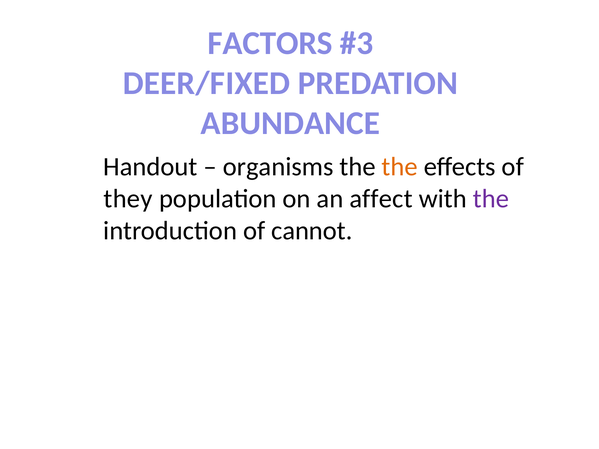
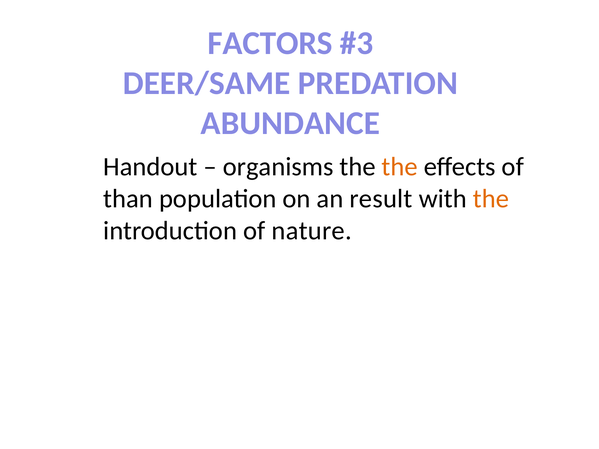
DEER/FIXED: DEER/FIXED -> DEER/SAME
they: they -> than
affect: affect -> result
the at (491, 199) colour: purple -> orange
cannot: cannot -> nature
